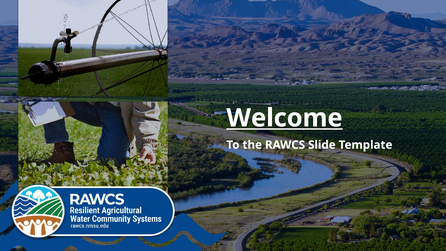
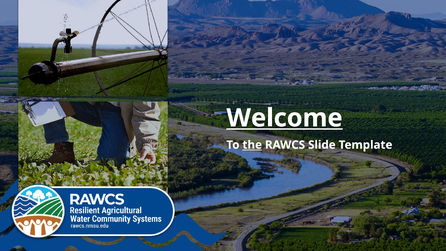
the underline: none -> present
